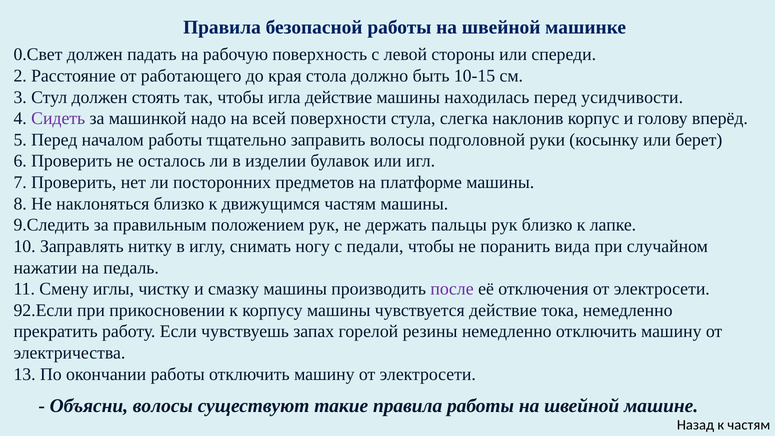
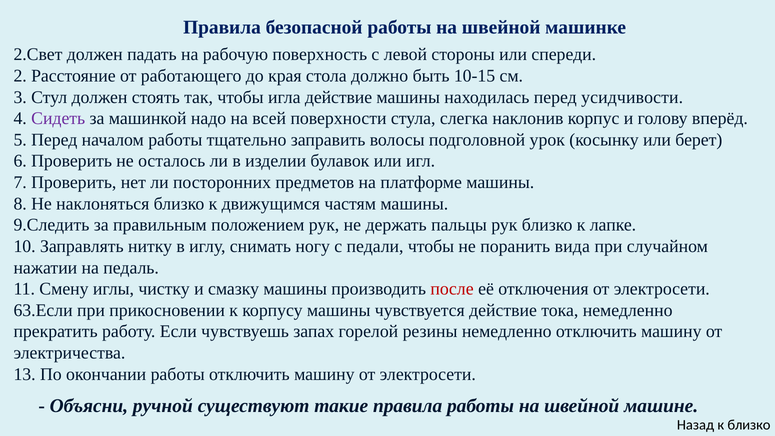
0.Свет: 0.Свет -> 2.Свет
руки: руки -> урок
после colour: purple -> red
92.Если: 92.Если -> 63.Если
Объясни волосы: волосы -> ручной
к частям: частям -> близко
